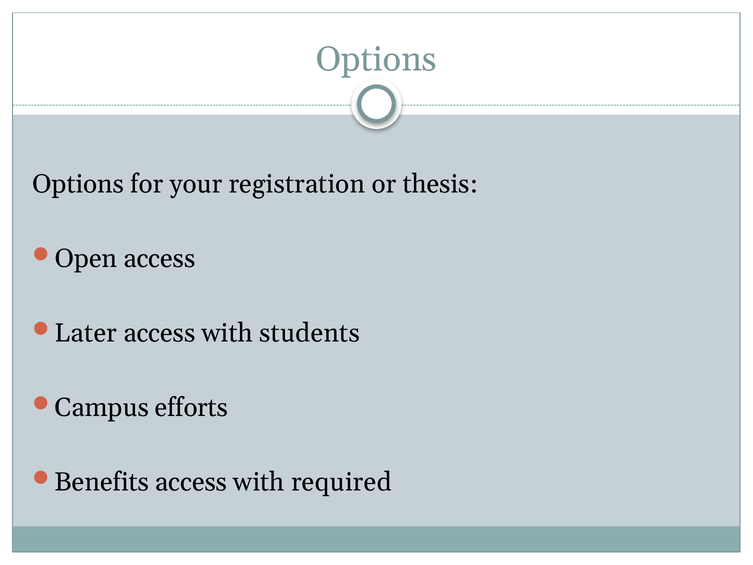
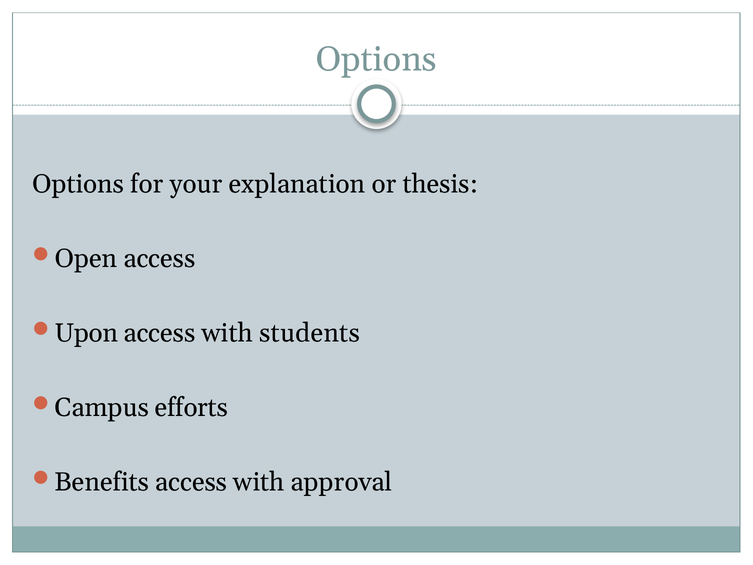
registration: registration -> explanation
Later: Later -> Upon
required: required -> approval
